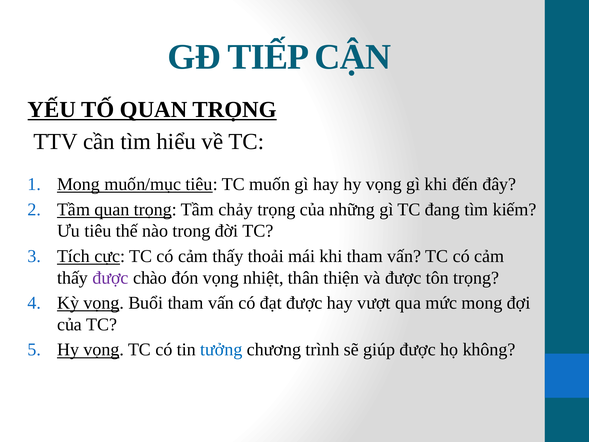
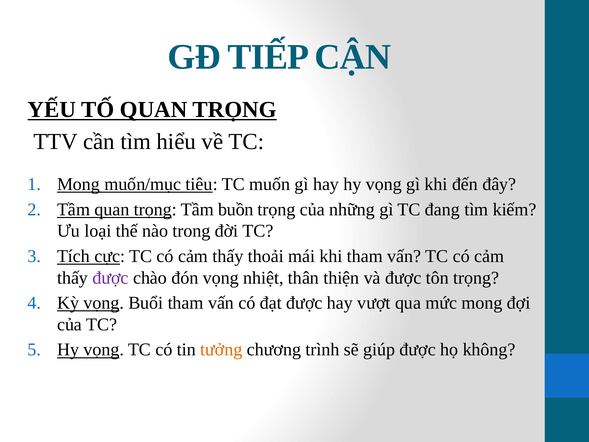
chảy: chảy -> buồn
Ưu tiêu: tiêu -> loại
tưởng colour: blue -> orange
